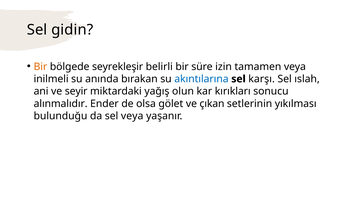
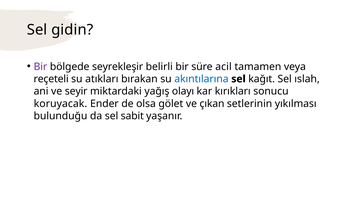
Bir at (40, 67) colour: orange -> purple
izin: izin -> acil
inilmeli: inilmeli -> reçeteli
anında: anında -> atıkları
karşı: karşı -> kağıt
olun: olun -> olayı
alınmalıdır: alınmalıdır -> koruyacak
sel veya: veya -> sabit
